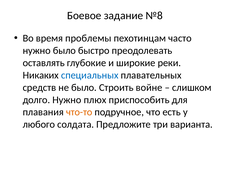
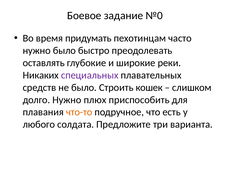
№8: №8 -> №0
проблемы: проблемы -> придумать
специальных colour: blue -> purple
войне: войне -> кошек
